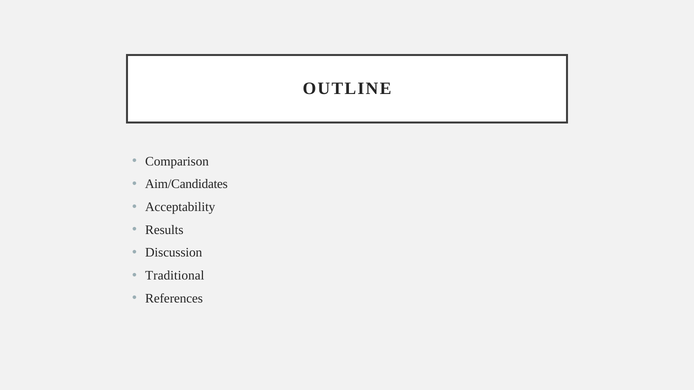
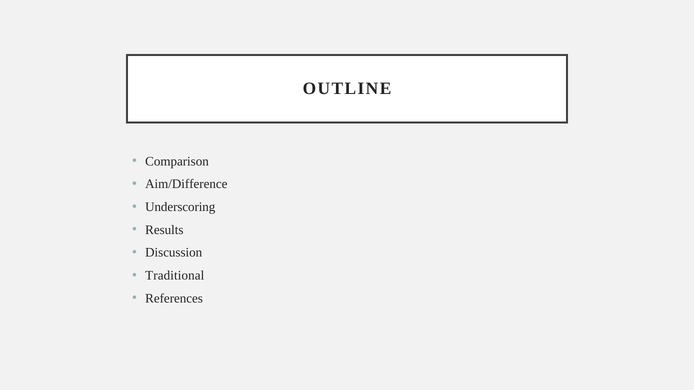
Aim/Candidates: Aim/Candidates -> Aim/Difference
Acceptability: Acceptability -> Underscoring
